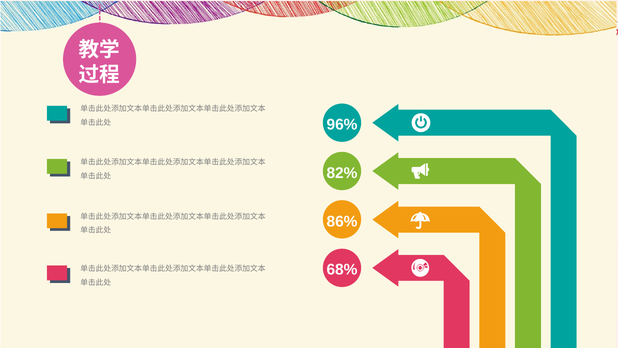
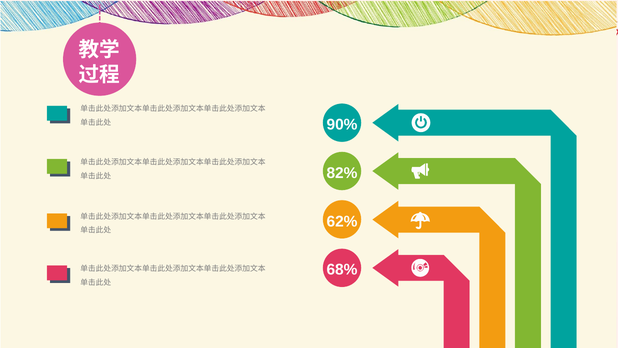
96%: 96% -> 90%
86%: 86% -> 62%
